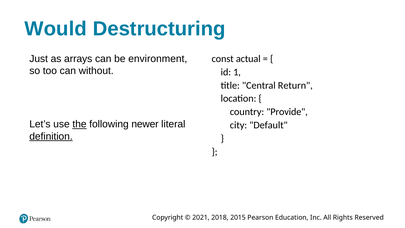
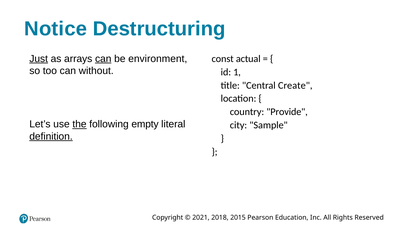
Would: Would -> Notice
Just underline: none -> present
can at (103, 59) underline: none -> present
Return: Return -> Create
newer: newer -> empty
Default: Default -> Sample
